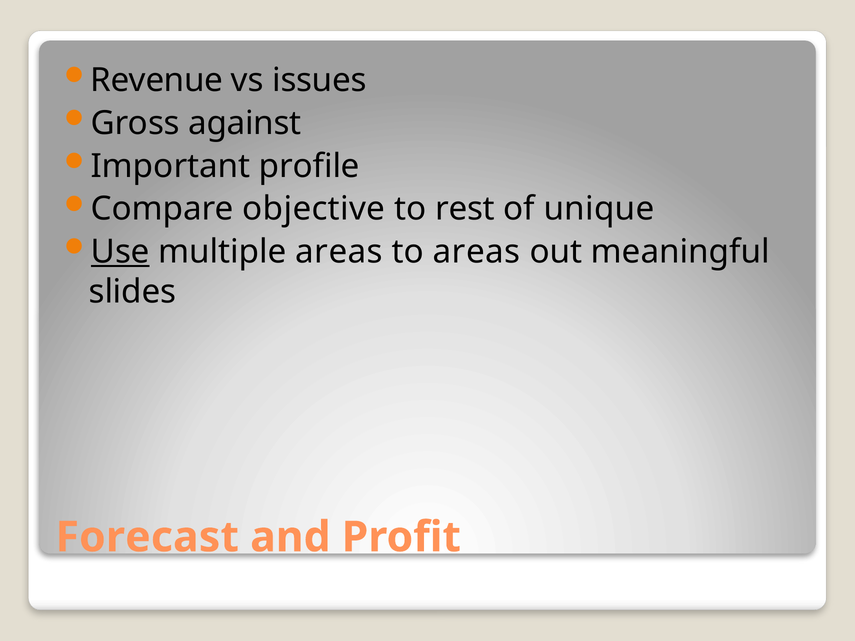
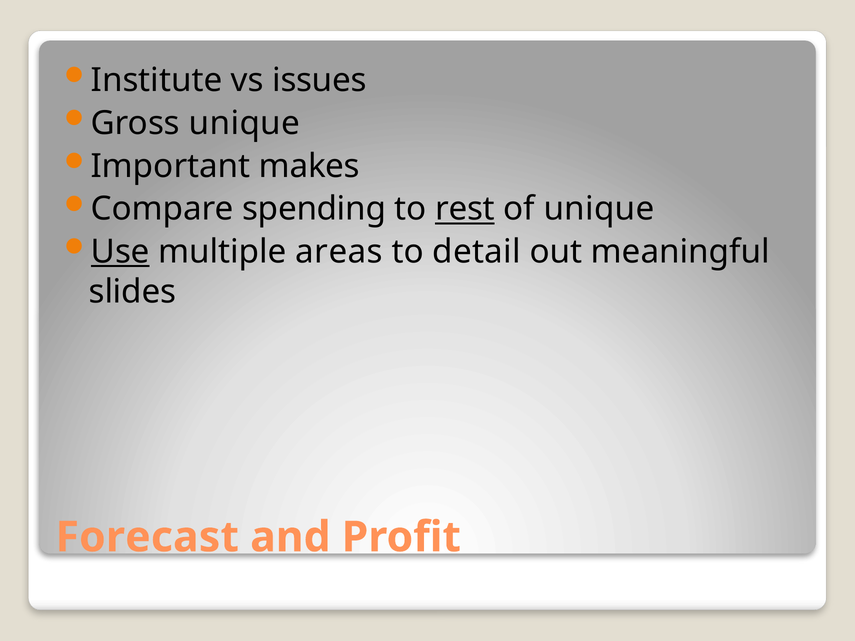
Revenue: Revenue -> Institute
Gross against: against -> unique
profile: profile -> makes
objective: objective -> spending
rest underline: none -> present
to areas: areas -> detail
